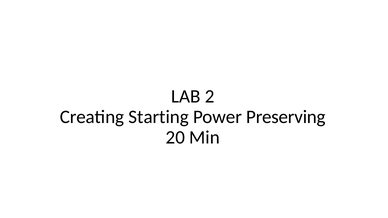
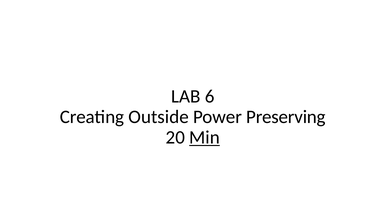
2: 2 -> 6
Starting: Starting -> Outside
Min underline: none -> present
